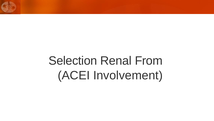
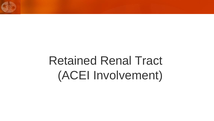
Selection: Selection -> Retained
From: From -> Tract
